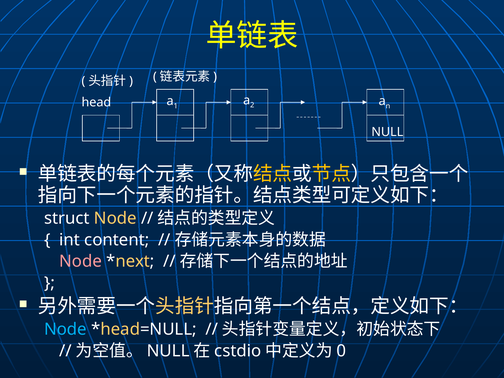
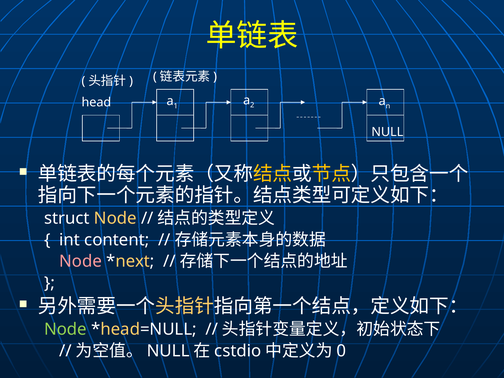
Node at (65, 329) colour: light blue -> light green
